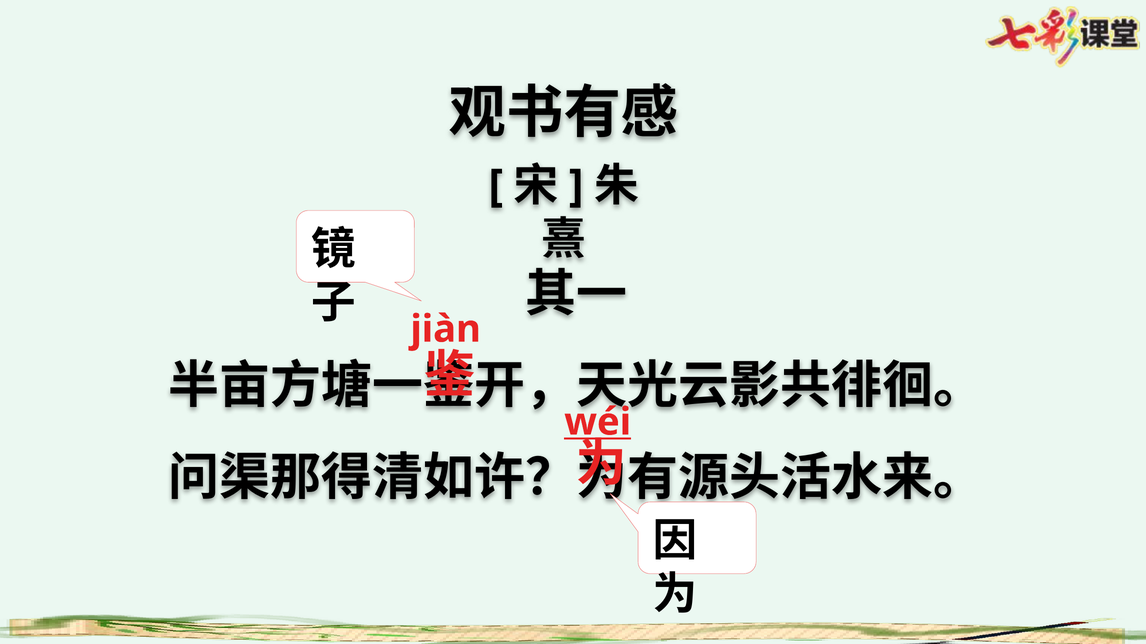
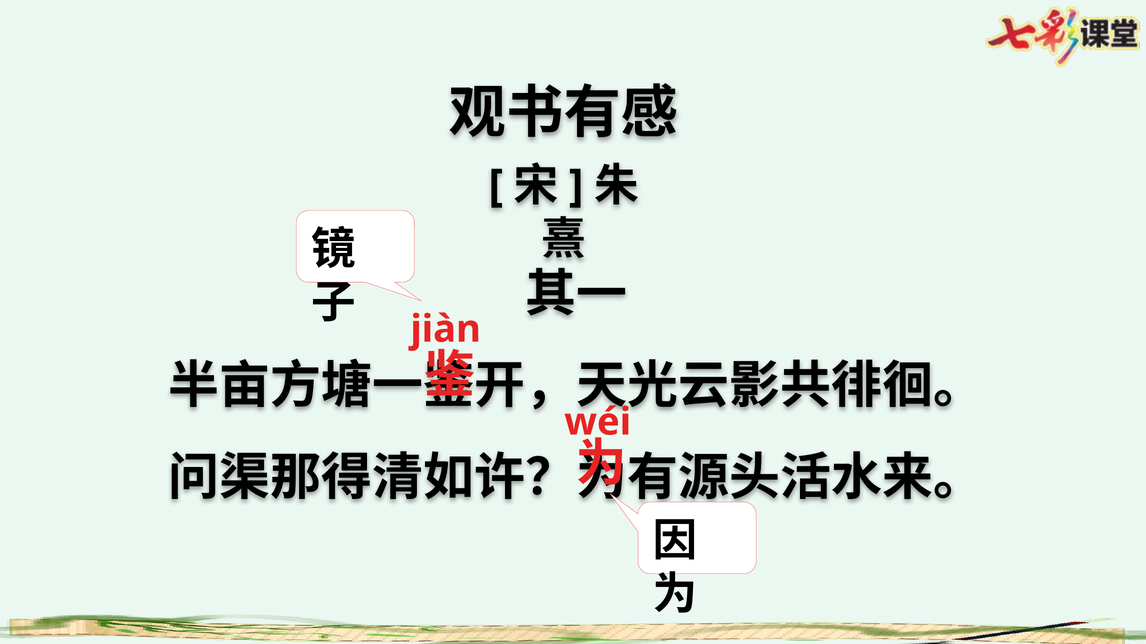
wéi underline: present -> none
